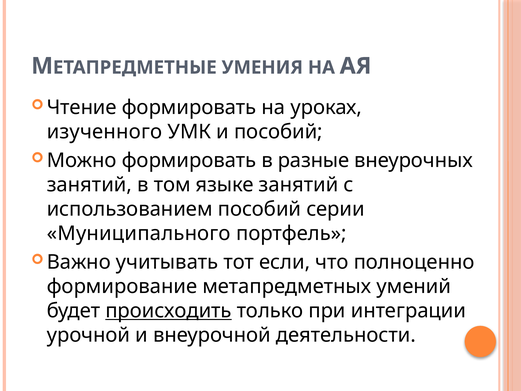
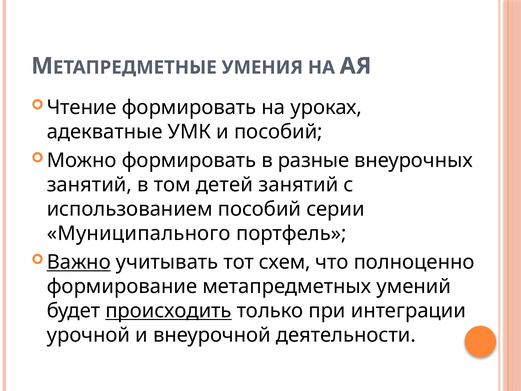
изученного: изученного -> адекватные
языке: языке -> детей
Важно underline: none -> present
если: если -> схем
